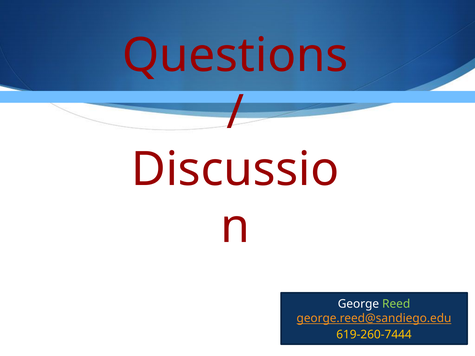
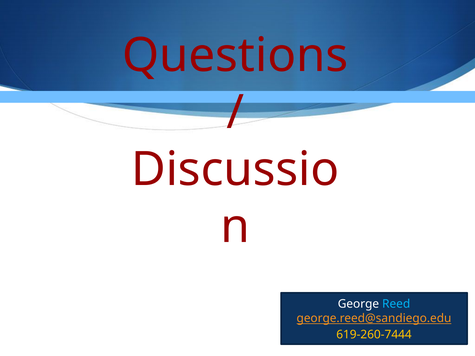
Reed colour: light green -> light blue
